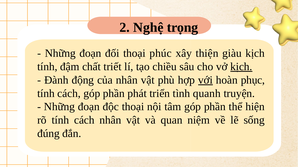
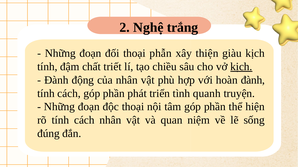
trọng: trọng -> trắng
phúc: phúc -> phẫn
với underline: present -> none
hoàn phục: phục -> đành
